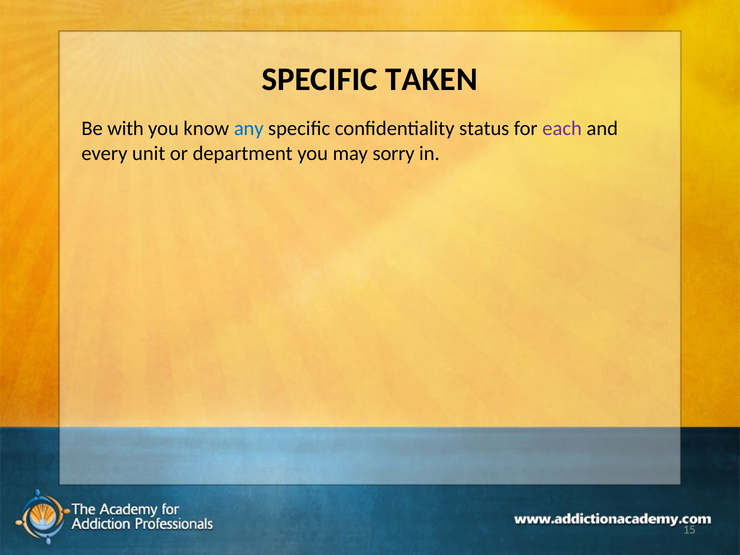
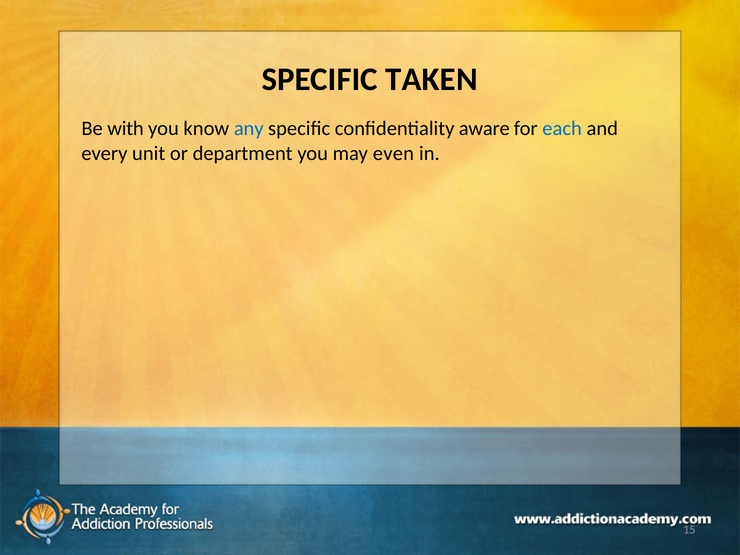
status: status -> aware
each colour: purple -> blue
sorry: sorry -> even
